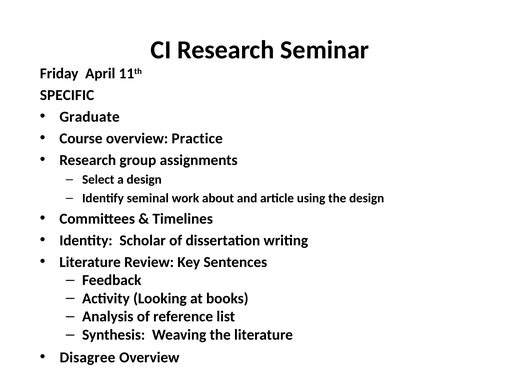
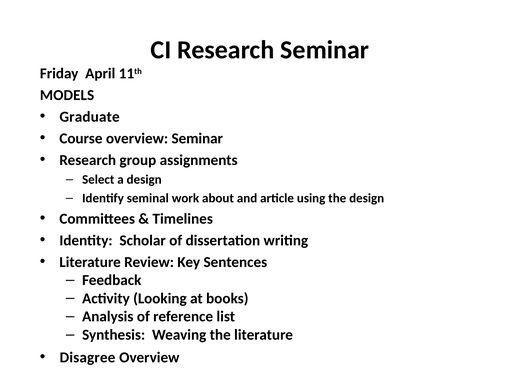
SPECIFIC: SPECIFIC -> MODELS
overview Practice: Practice -> Seminar
